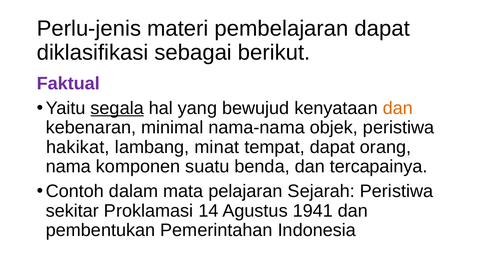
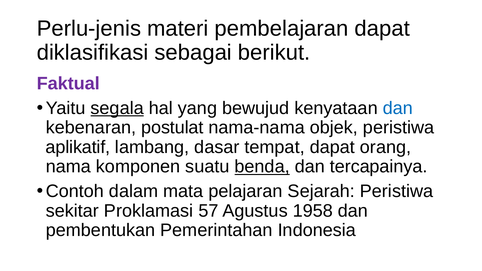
dan at (398, 108) colour: orange -> blue
minimal: minimal -> postulat
hakikat: hakikat -> aplikatif
minat: minat -> dasar
benda underline: none -> present
14: 14 -> 57
1941: 1941 -> 1958
